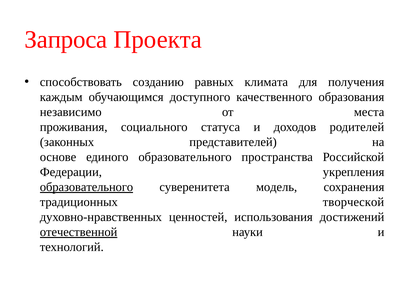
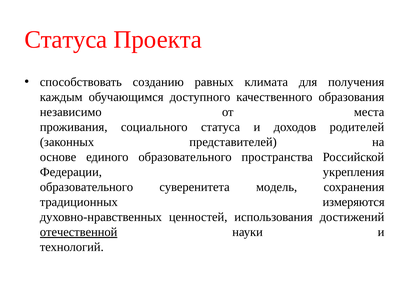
Запроса at (66, 40): Запроса -> Статуса
образовательного at (87, 187) underline: present -> none
творческой: творческой -> измеряются
